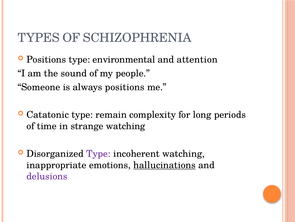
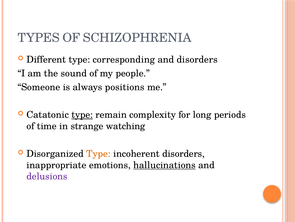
Positions at (46, 59): Positions -> Different
environmental: environmental -> corresponding
and attention: attention -> disorders
type at (82, 114) underline: none -> present
Type at (98, 153) colour: purple -> orange
incoherent watching: watching -> disorders
